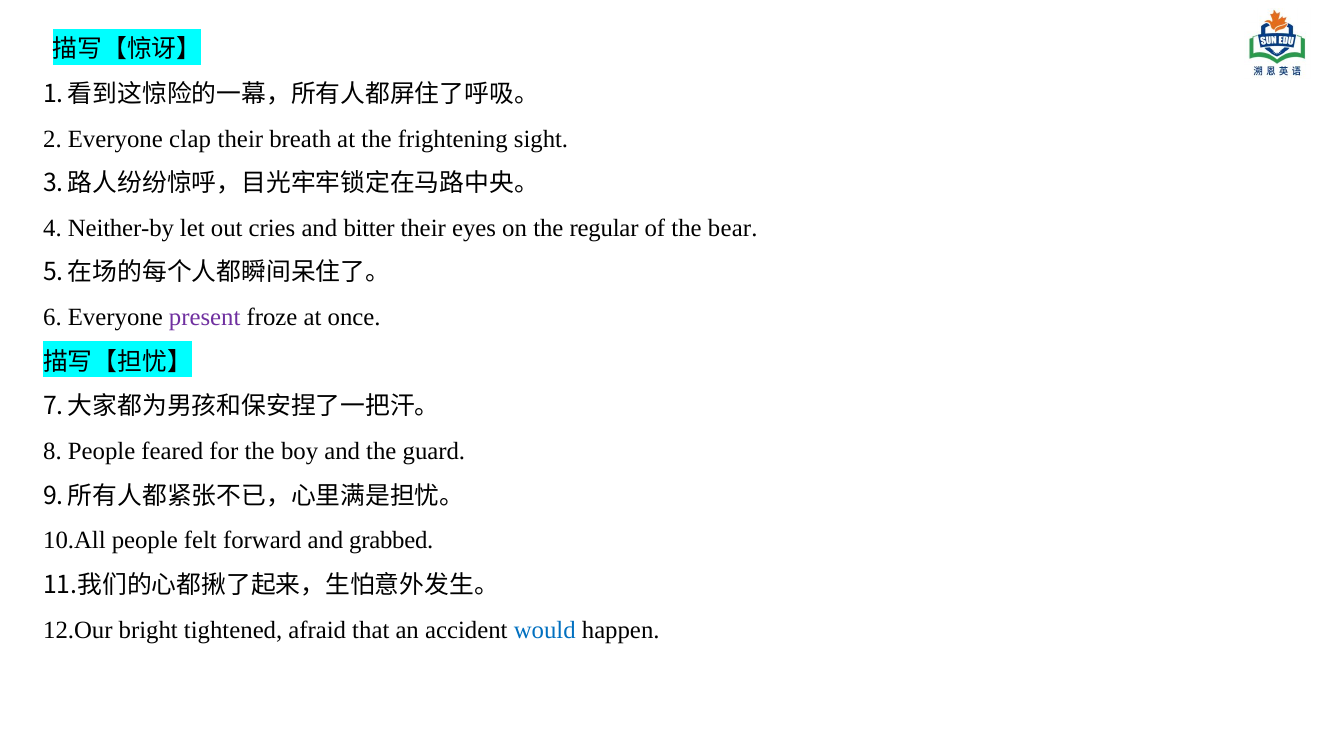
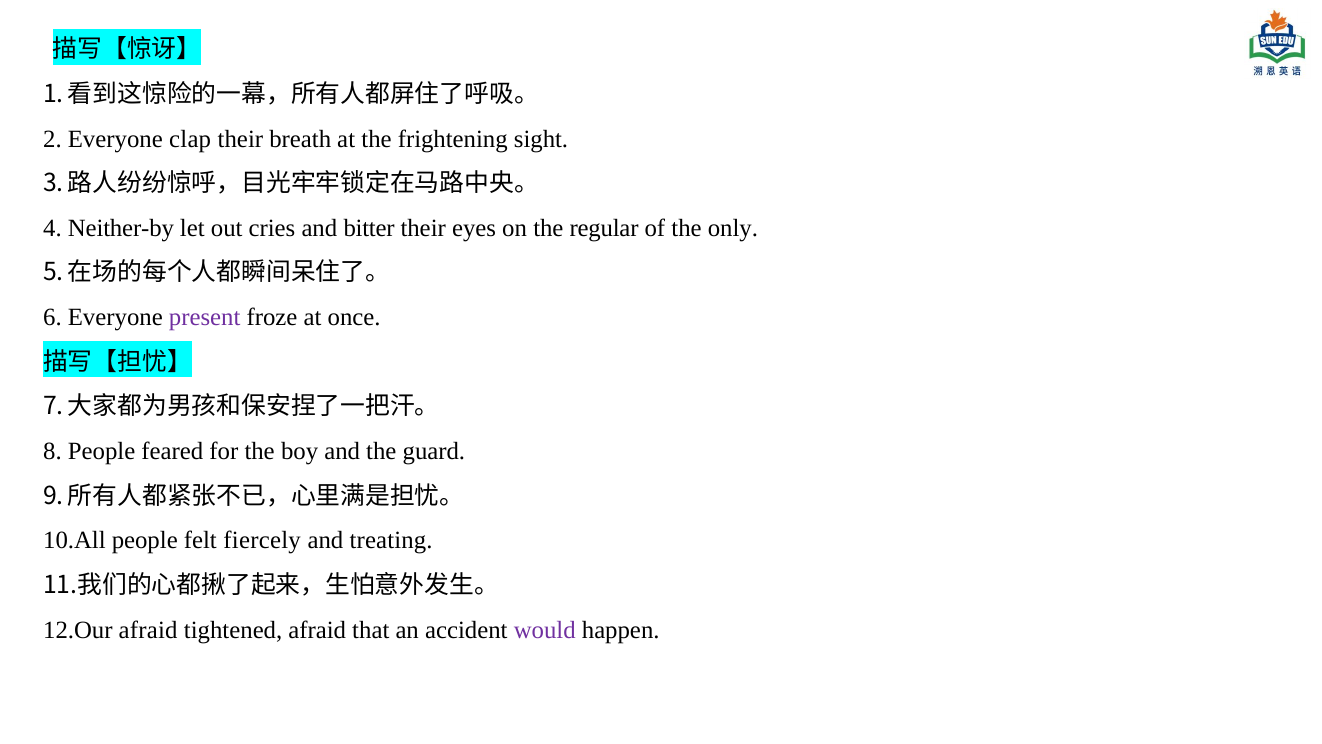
bear: bear -> only
forward: forward -> fiercely
grabbed: grabbed -> treating
bright at (148, 630): bright -> afraid
would colour: blue -> purple
